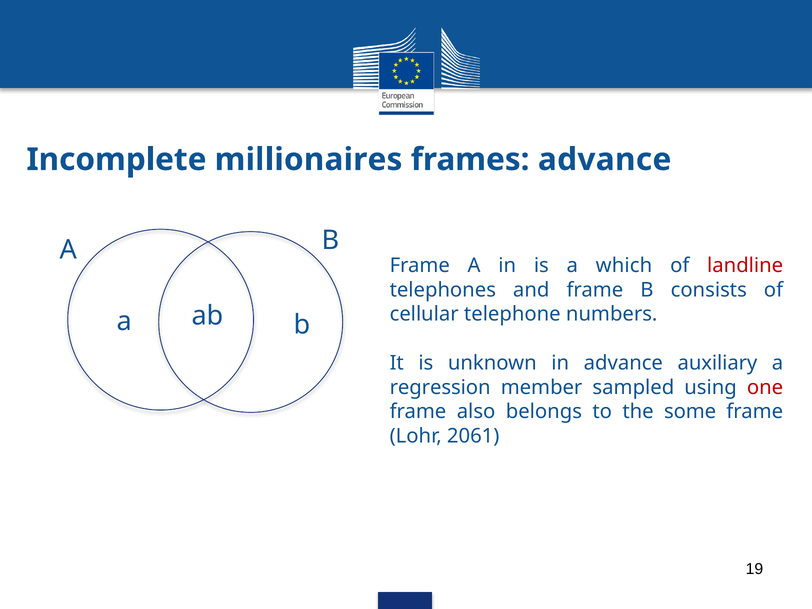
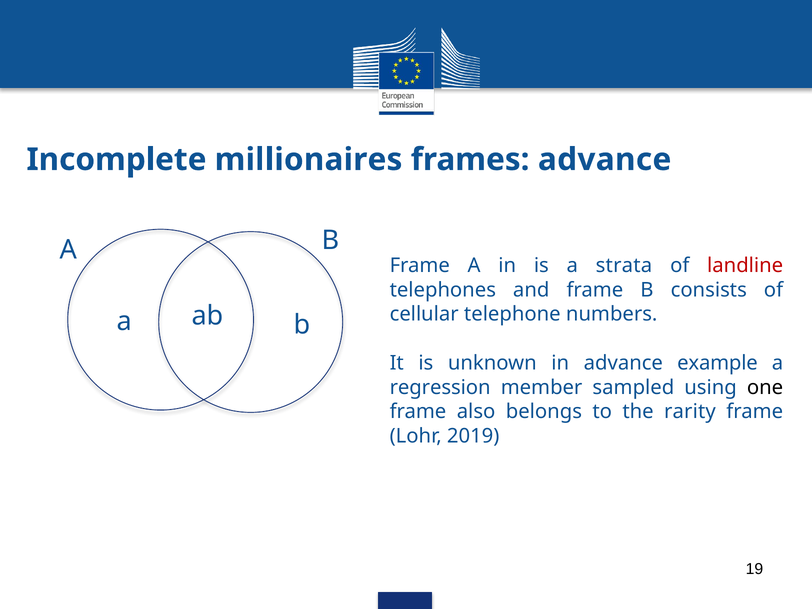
which: which -> strata
auxiliary: auxiliary -> example
one colour: red -> black
some: some -> rarity
2061: 2061 -> 2019
